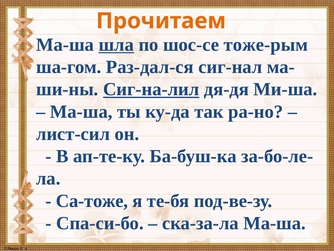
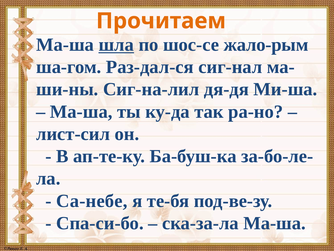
тоже-рым: тоже-рым -> жало-рым
Сиг-на-лил underline: present -> none
Са-тоже: Са-тоже -> Са-небе
